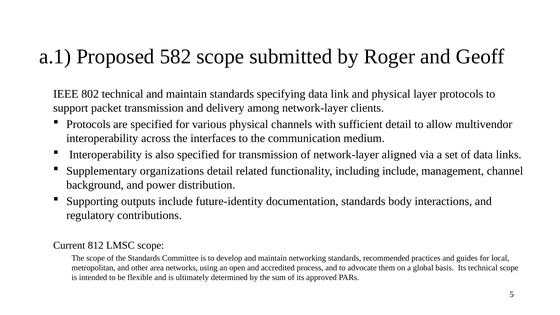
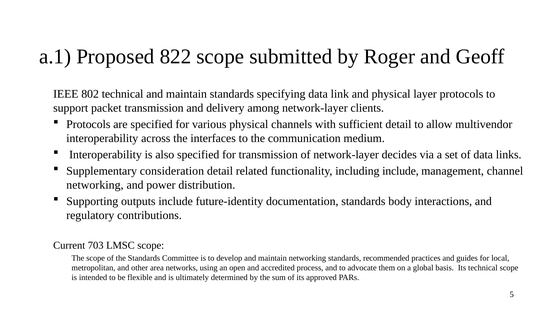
582: 582 -> 822
aligned: aligned -> decides
organizations: organizations -> consideration
background at (95, 185): background -> networking
812: 812 -> 703
